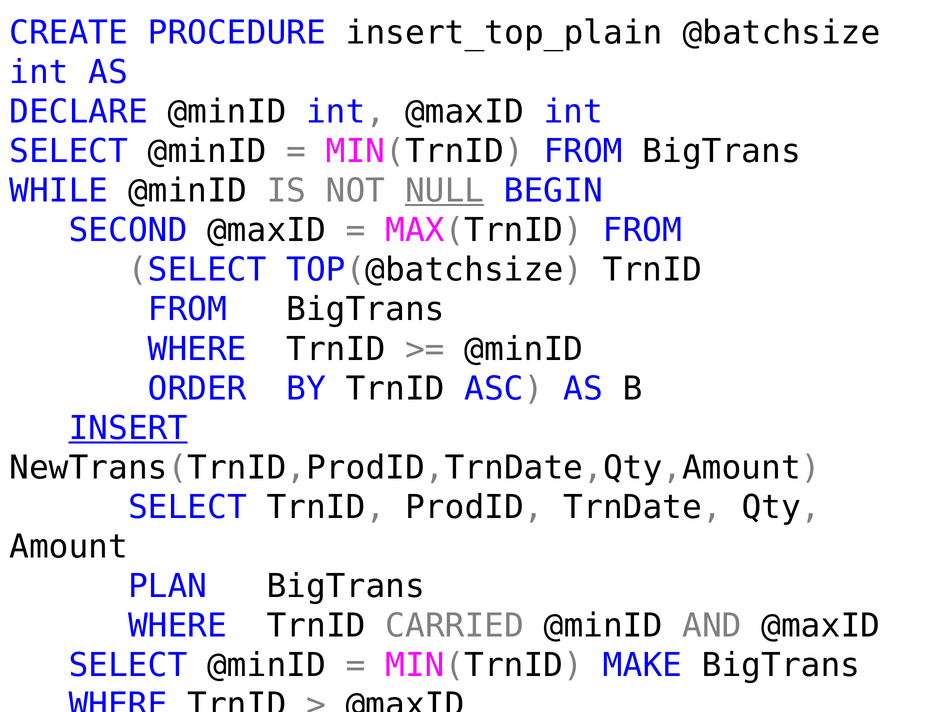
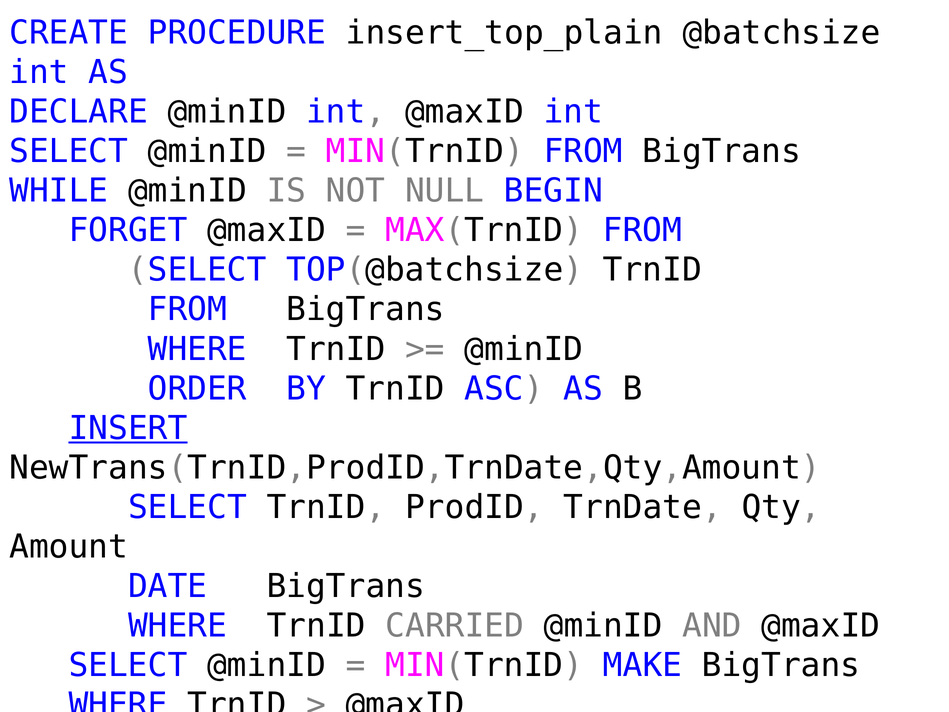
NULL underline: present -> none
SECOND: SECOND -> FORGET
PLAN: PLAN -> DATE
